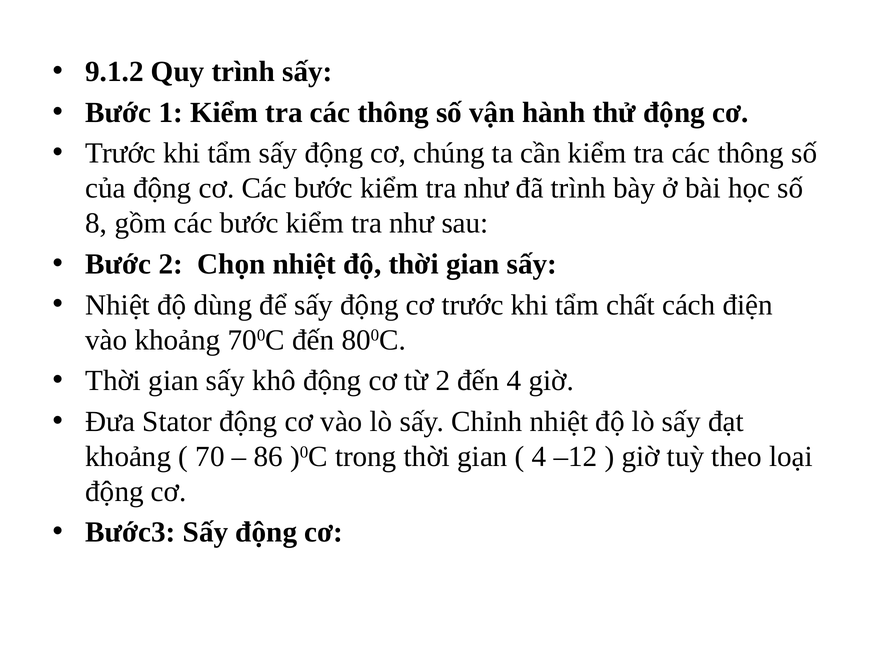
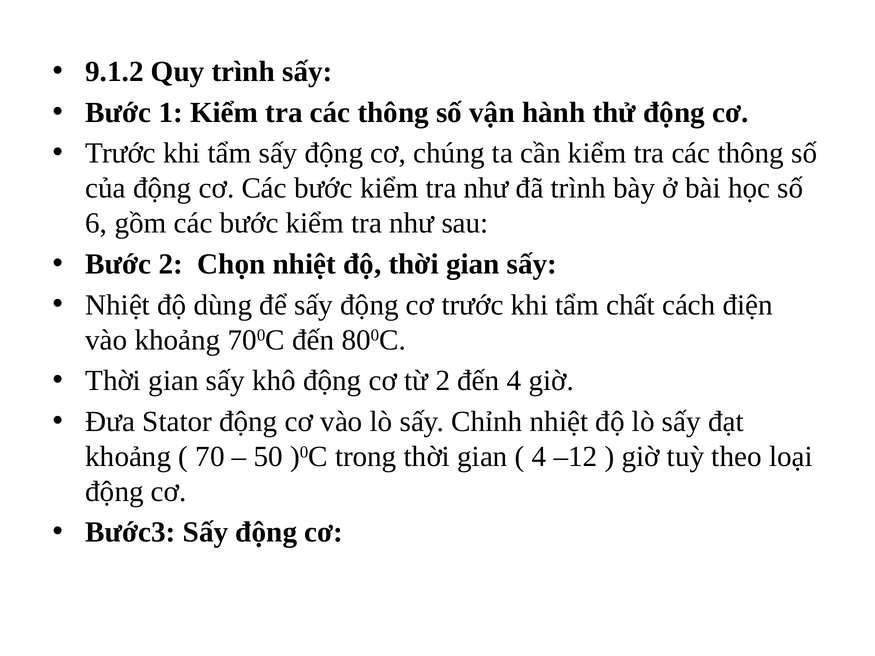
8: 8 -> 6
86: 86 -> 50
